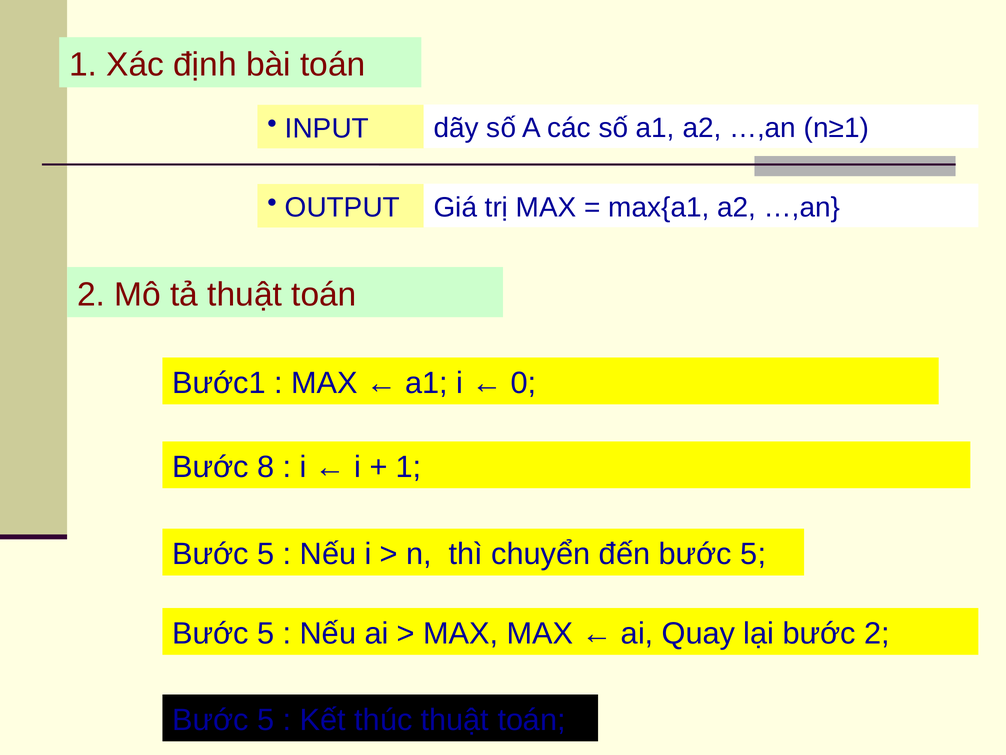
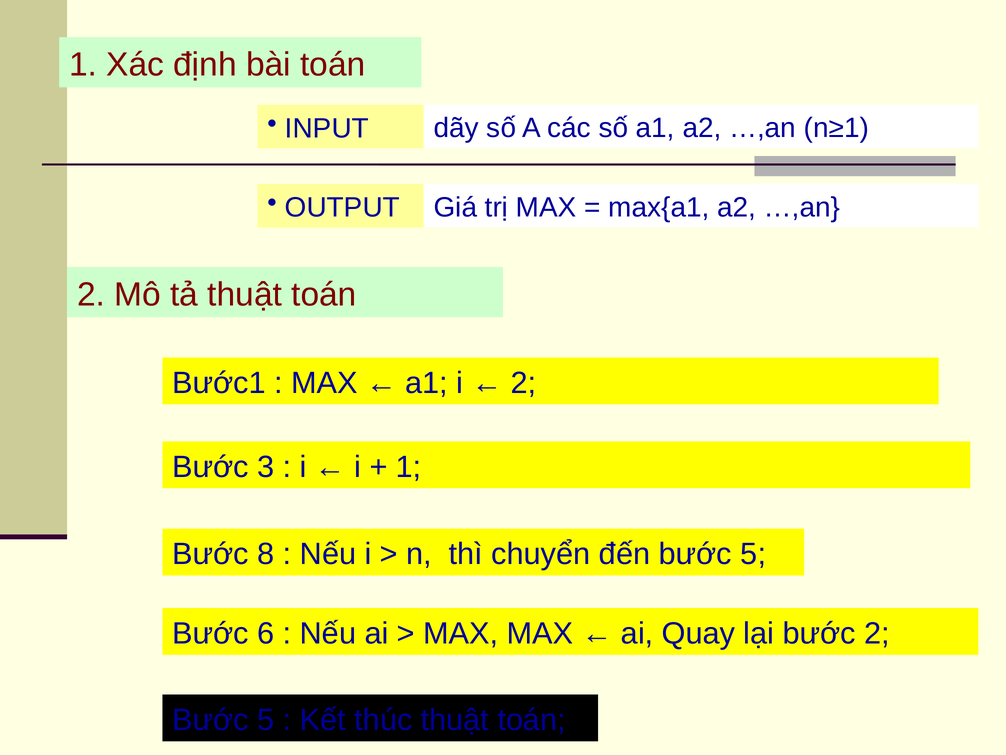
0 at (524, 383): 0 -> 2
8: 8 -> 3
5 at (266, 554): 5 -> 8
5 at (266, 633): 5 -> 6
